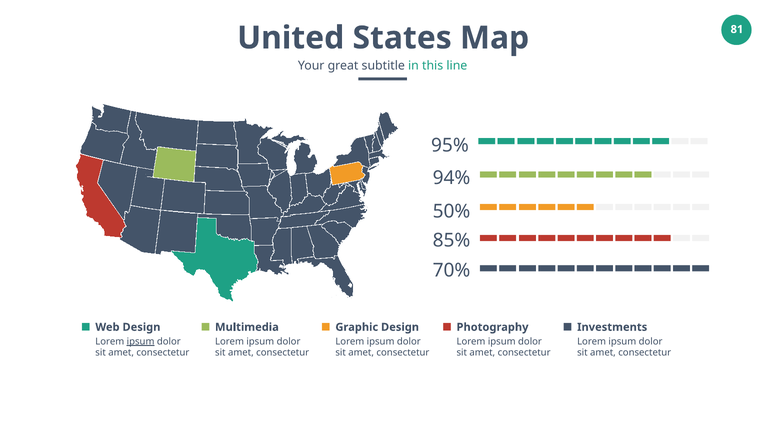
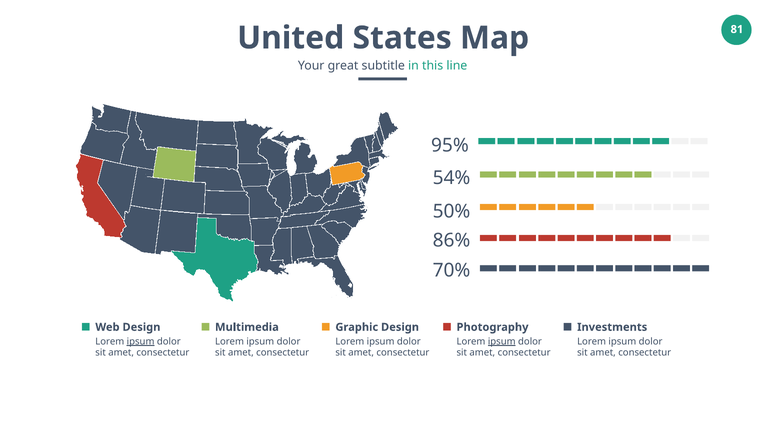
94%: 94% -> 54%
85%: 85% -> 86%
ipsum at (502, 341) underline: none -> present
